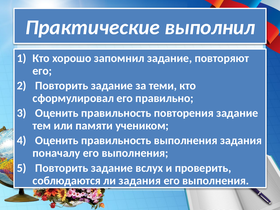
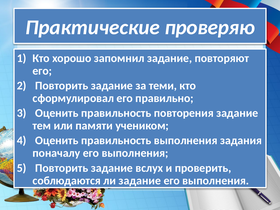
выполнил: выполнил -> проверяю
ли задания: задания -> задание
